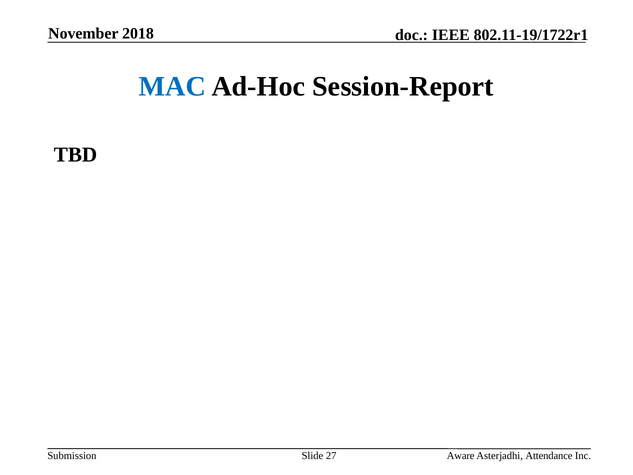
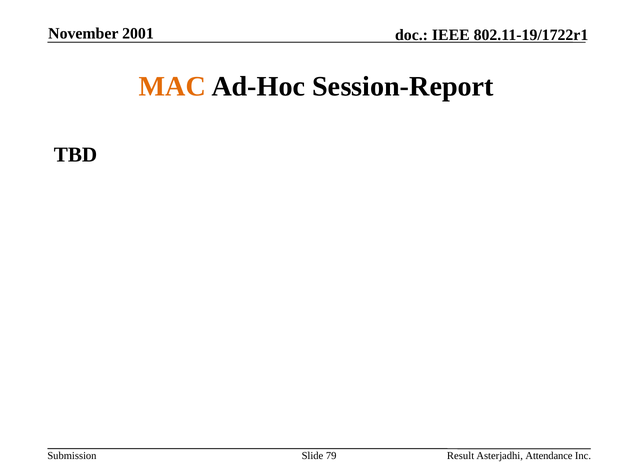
2018: 2018 -> 2001
MAC colour: blue -> orange
27: 27 -> 79
Aware: Aware -> Result
